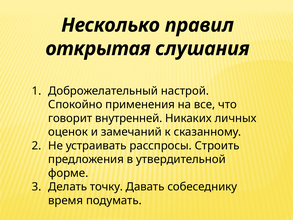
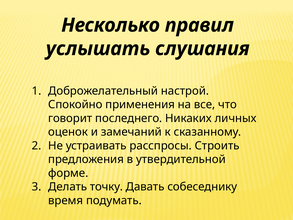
открытая: открытая -> услышать
внутренней: внутренней -> последнего
